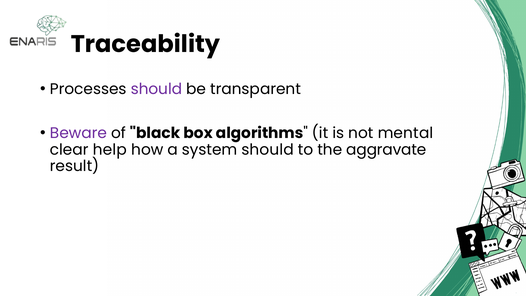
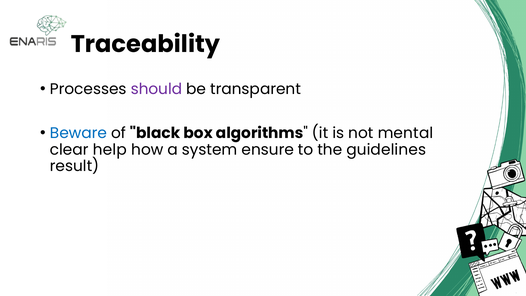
Beware colour: purple -> blue
system should: should -> ensure
aggravate: aggravate -> guidelines
